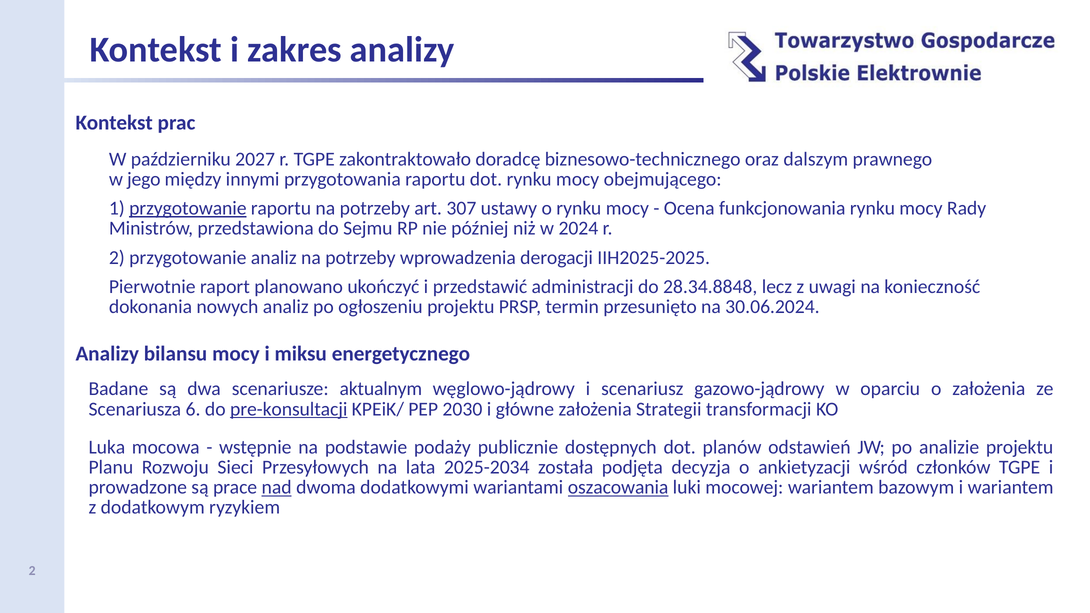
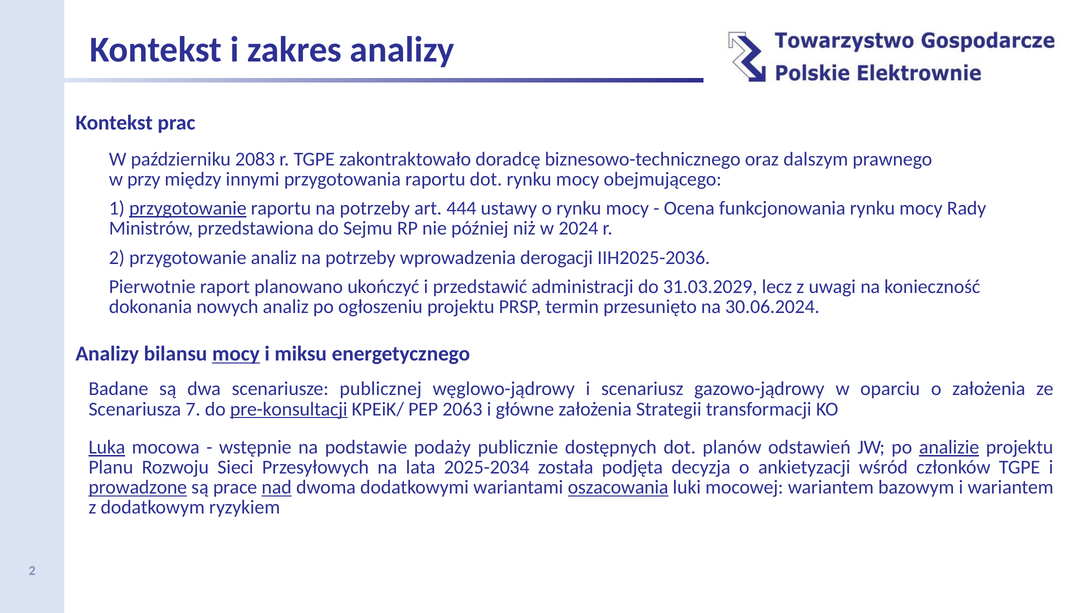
2027: 2027 -> 2083
jego: jego -> przy
307: 307 -> 444
IIH2025-2025: IIH2025-2025 -> IIH2025-2036
28.34.8848: 28.34.8848 -> 31.03.2029
mocy at (236, 354) underline: none -> present
aktualnym: aktualnym -> publicznej
6: 6 -> 7
2030: 2030 -> 2063
Luka underline: none -> present
analizie underline: none -> present
prowadzone underline: none -> present
